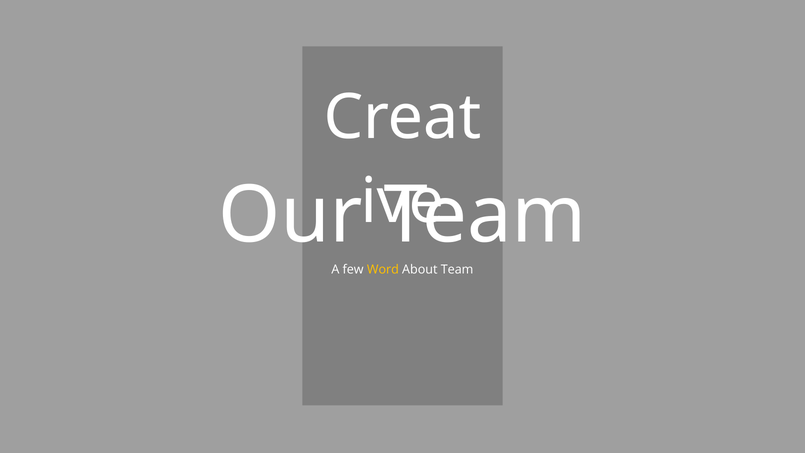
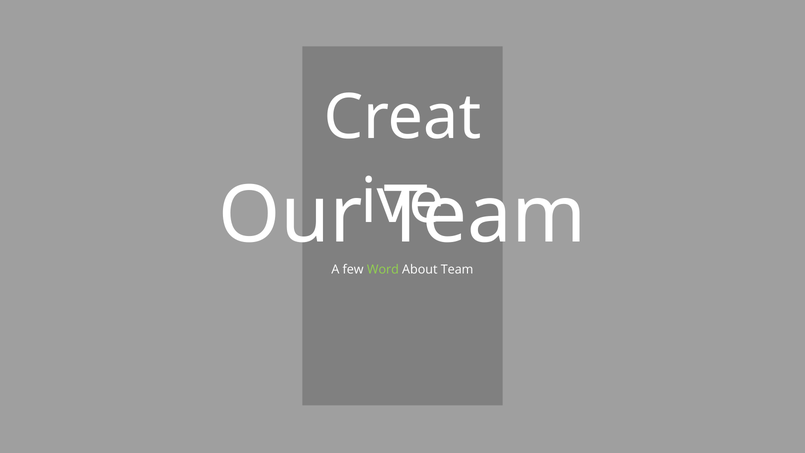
Word colour: yellow -> light green
